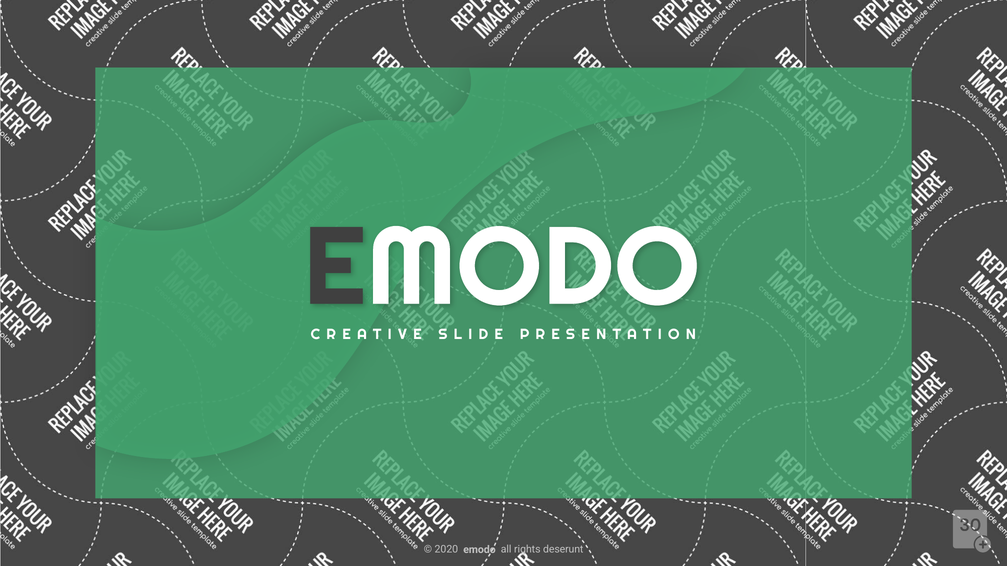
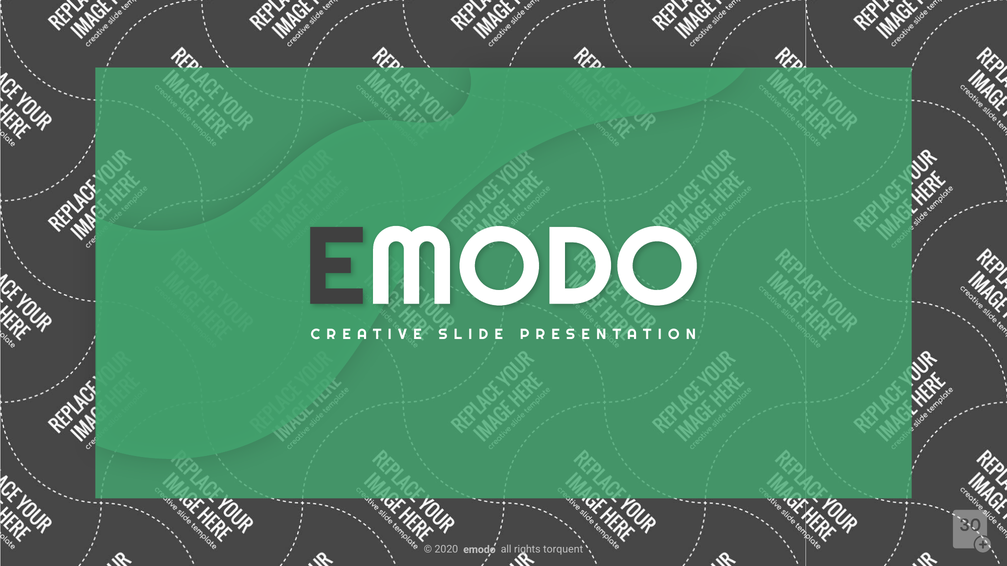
deserunt: deserunt -> torquent
